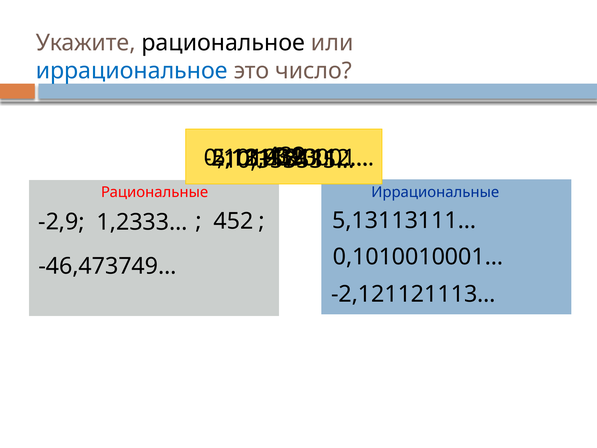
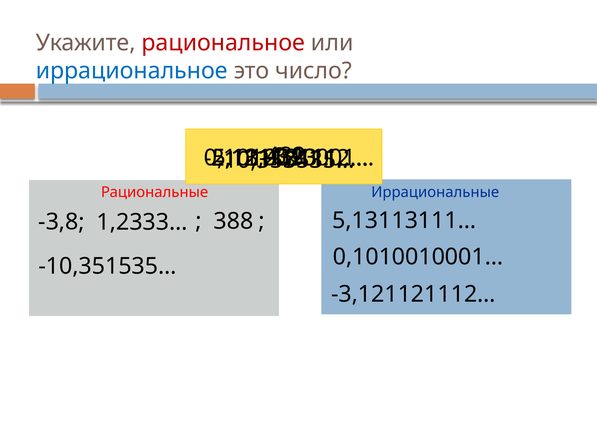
рациональное colour: black -> red
452: 452 -> 388
-2,9: -2,9 -> -3,8
-46,473749…: -46,473749… -> -10,351535…
-2,121121113…: -2,121121113… -> -3,121121112…
